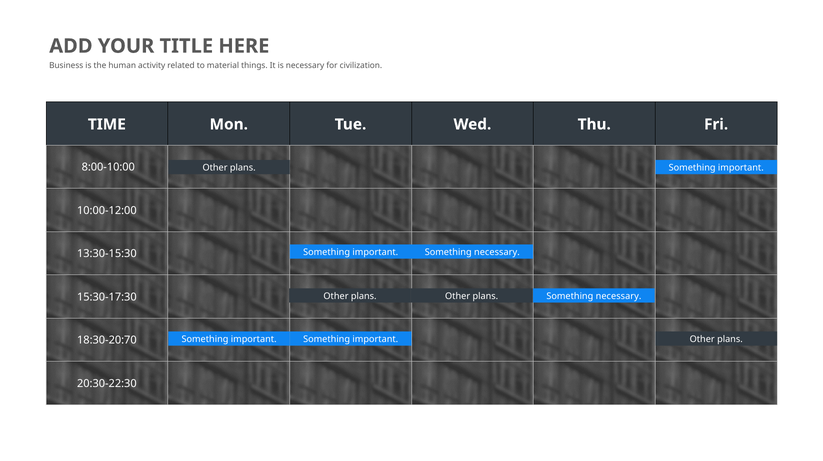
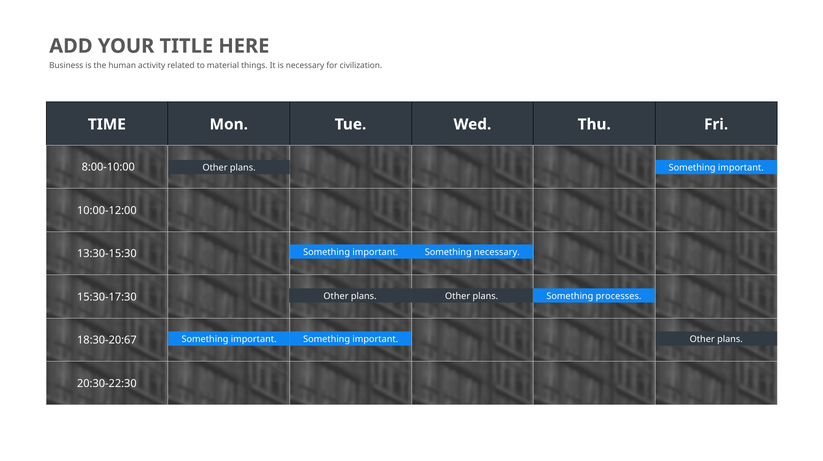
necessary at (619, 296): necessary -> processes
18:30-20:70: 18:30-20:70 -> 18:30-20:67
